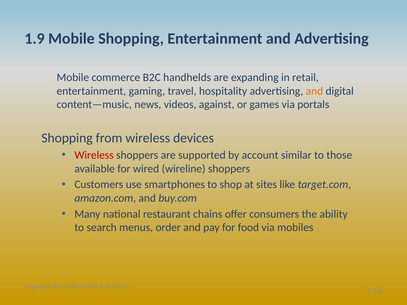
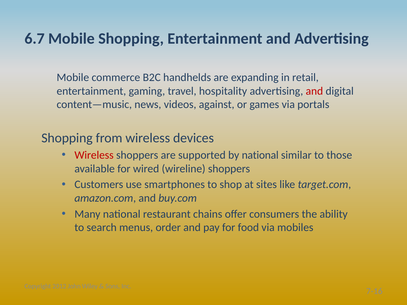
1.9: 1.9 -> 6.7
and at (314, 91) colour: orange -> red
by account: account -> national
